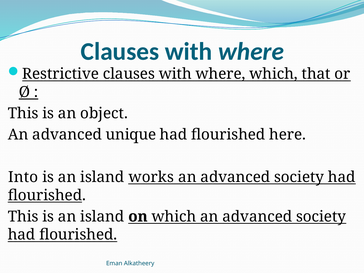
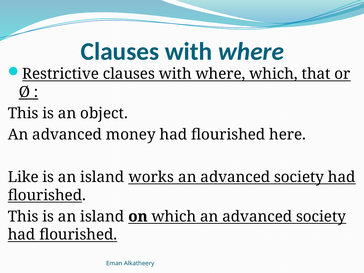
unique: unique -> money
Into: Into -> Like
